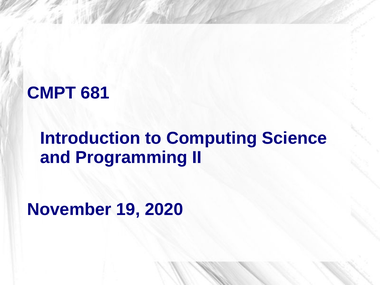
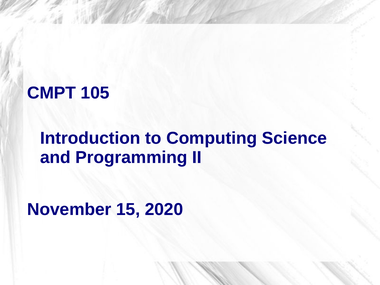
681: 681 -> 105
19: 19 -> 15
